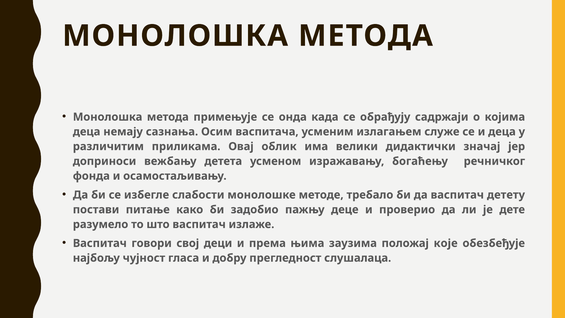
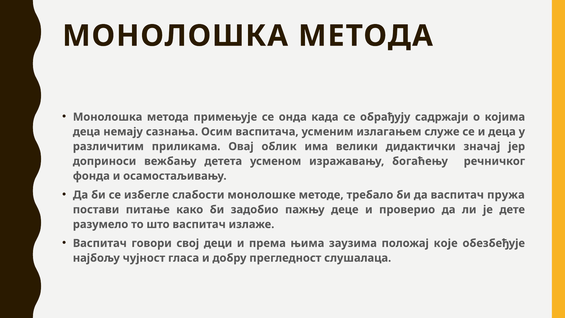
детету: детету -> пружа
